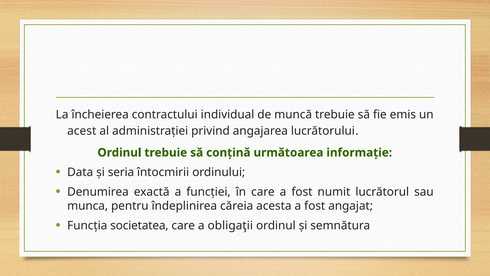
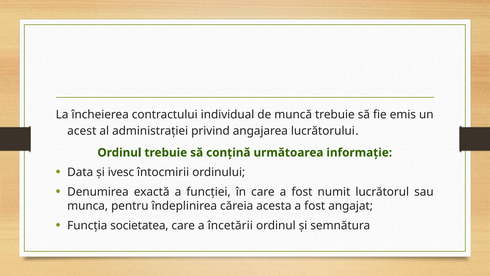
seria: seria -> ivesc
obligaţii: obligaţii -> încetării
